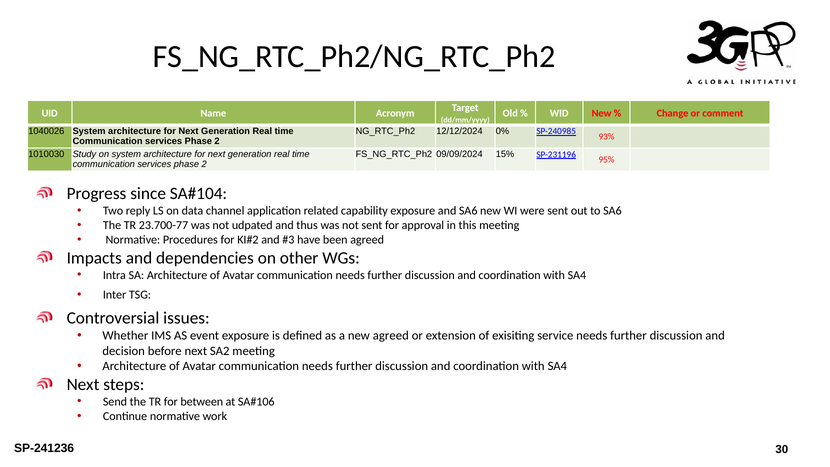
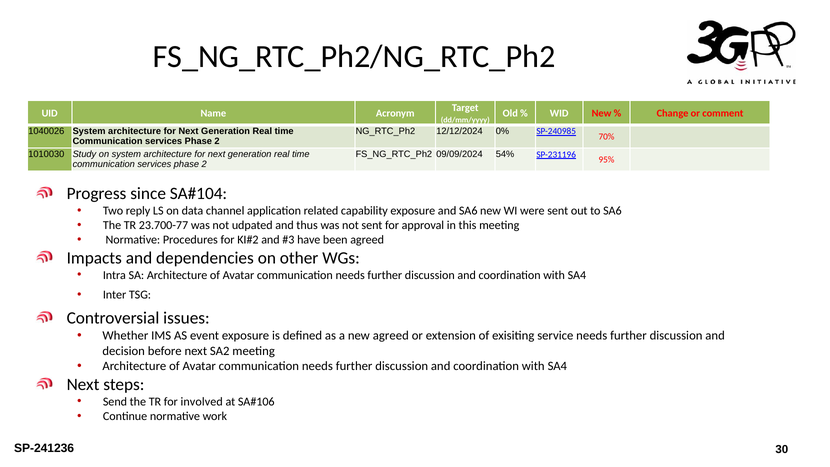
93%: 93% -> 70%
15%: 15% -> 54%
between: between -> involved
